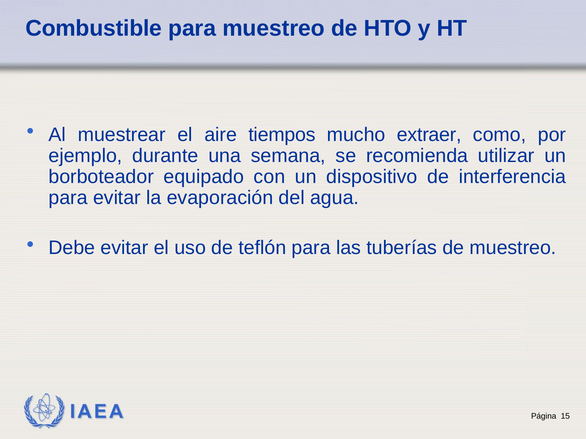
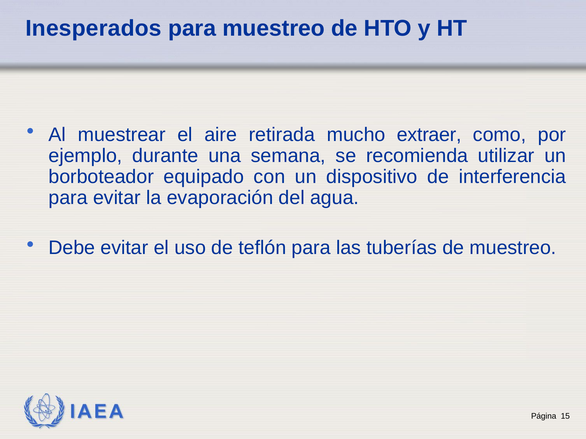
Combustible: Combustible -> Inesperados
tiempos: tiempos -> retirada
